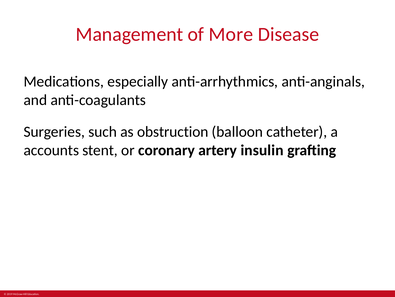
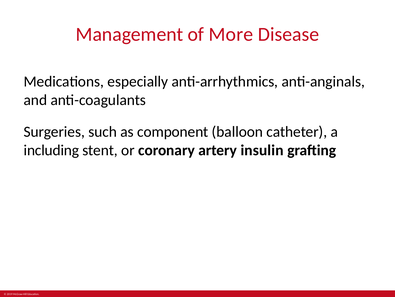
obstruction: obstruction -> component
accounts: accounts -> including
